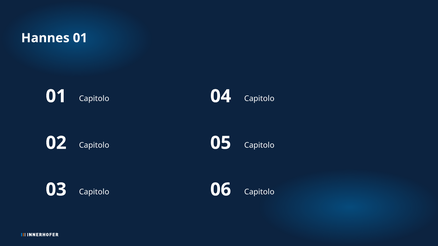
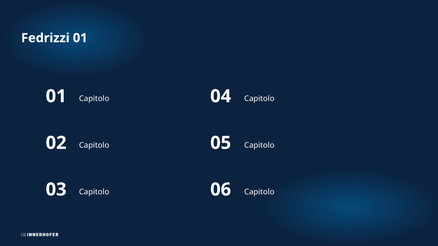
Hannes: Hannes -> Fedrizzi
